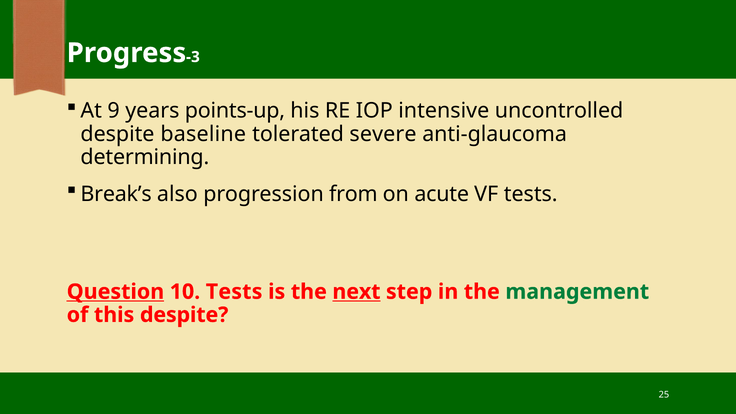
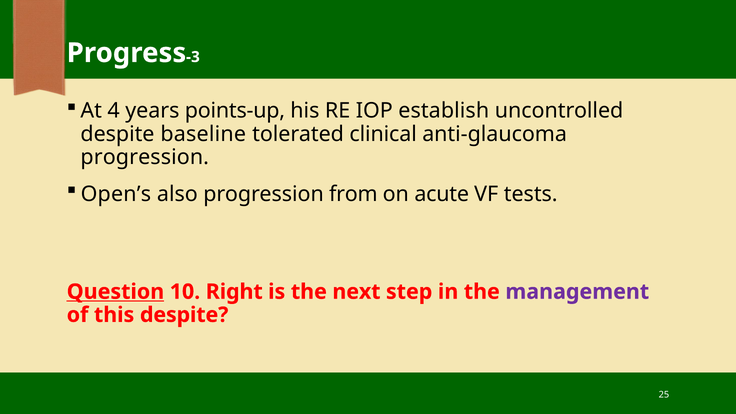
9: 9 -> 4
intensive: intensive -> establish
severe: severe -> clinical
determining at (145, 157): determining -> progression
Break’s: Break’s -> Open’s
10 Tests: Tests -> Right
next underline: present -> none
management colour: green -> purple
